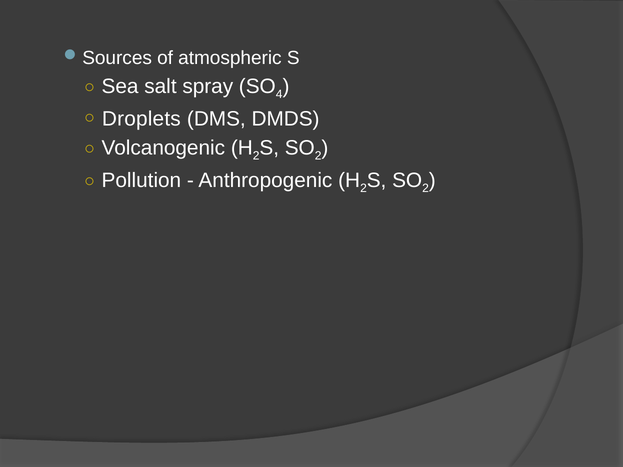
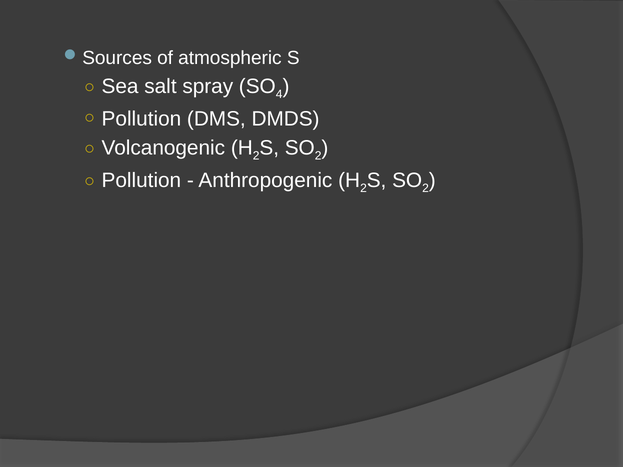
Droplets at (141, 119): Droplets -> Pollution
